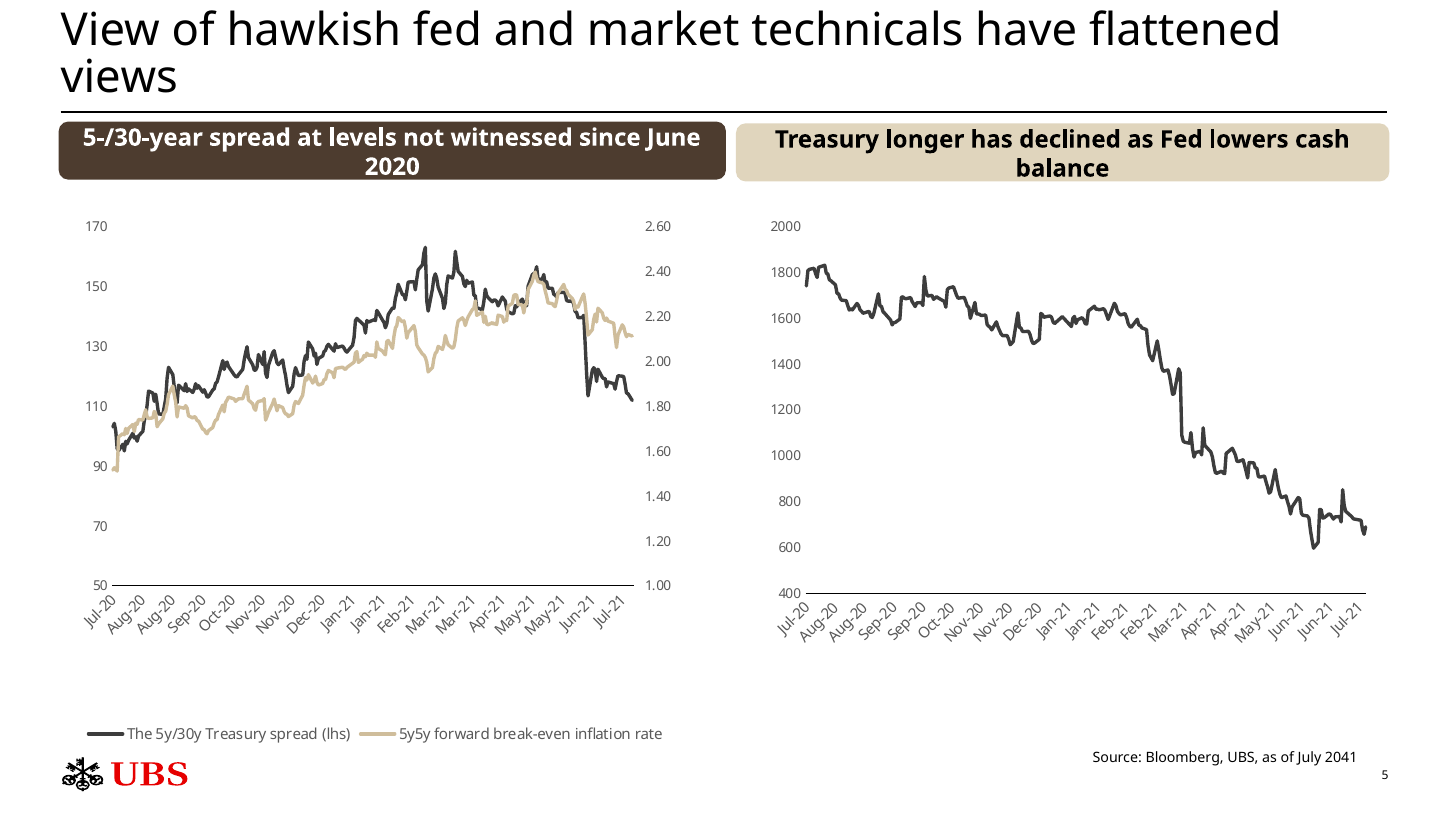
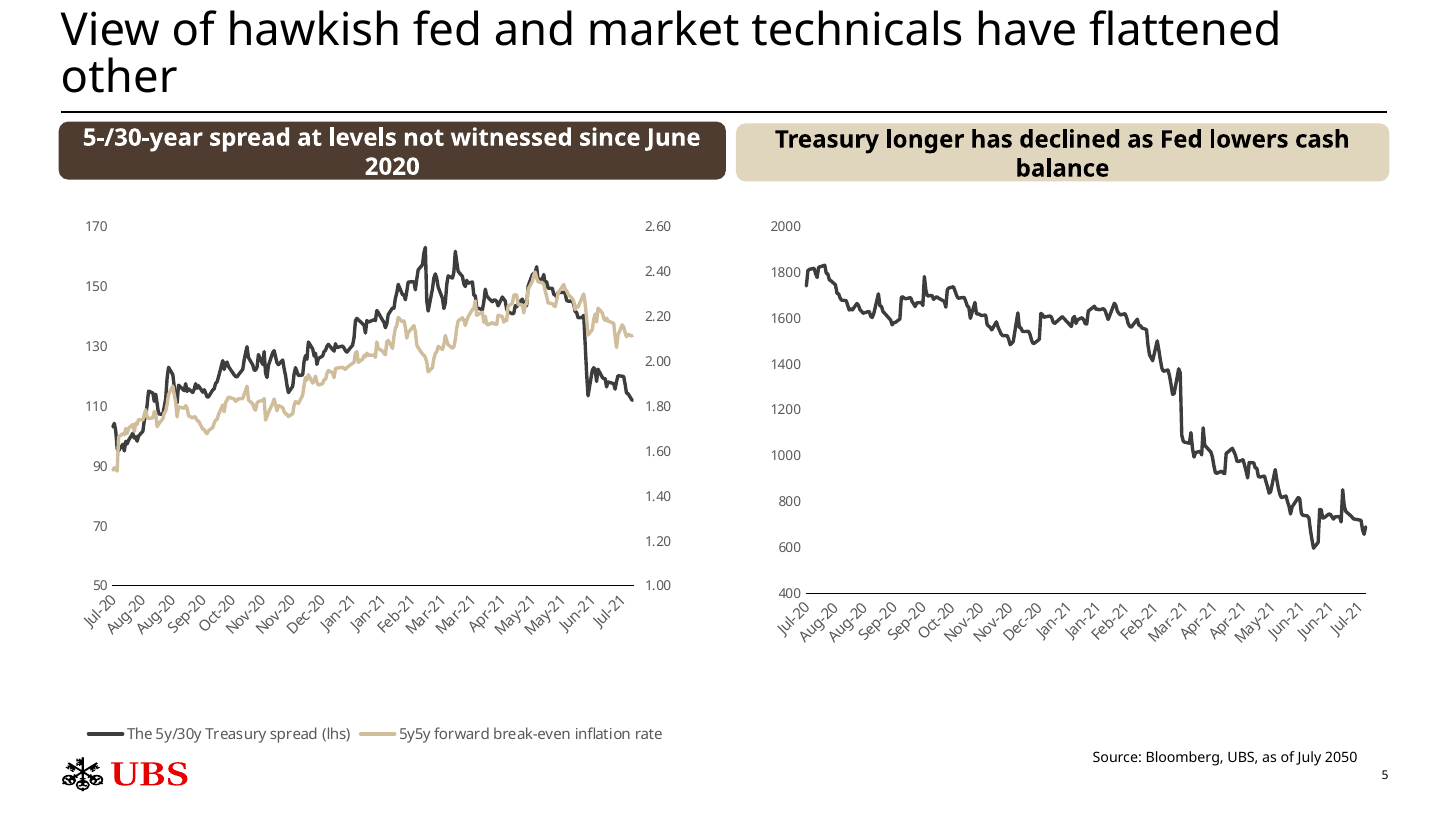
views: views -> other
2041: 2041 -> 2050
